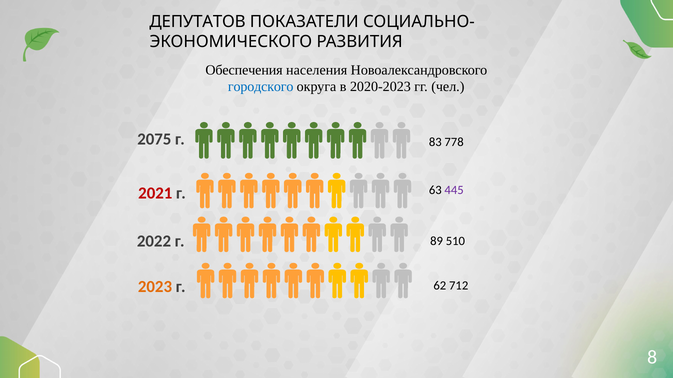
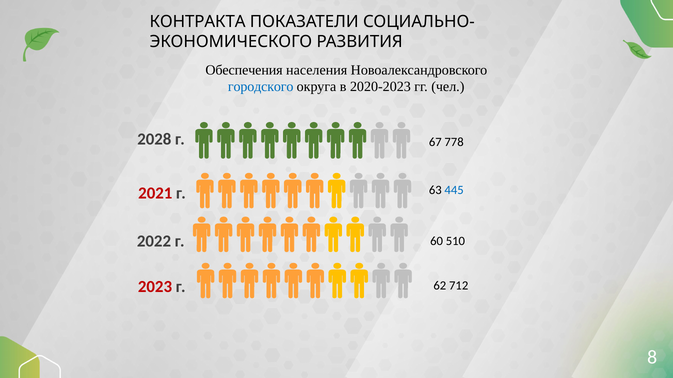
ДЕПУТАТОВ: ДЕПУТАТОВ -> КОНТРАКТА
2075: 2075 -> 2028
83: 83 -> 67
445 colour: purple -> blue
89: 89 -> 60
2023 colour: orange -> red
